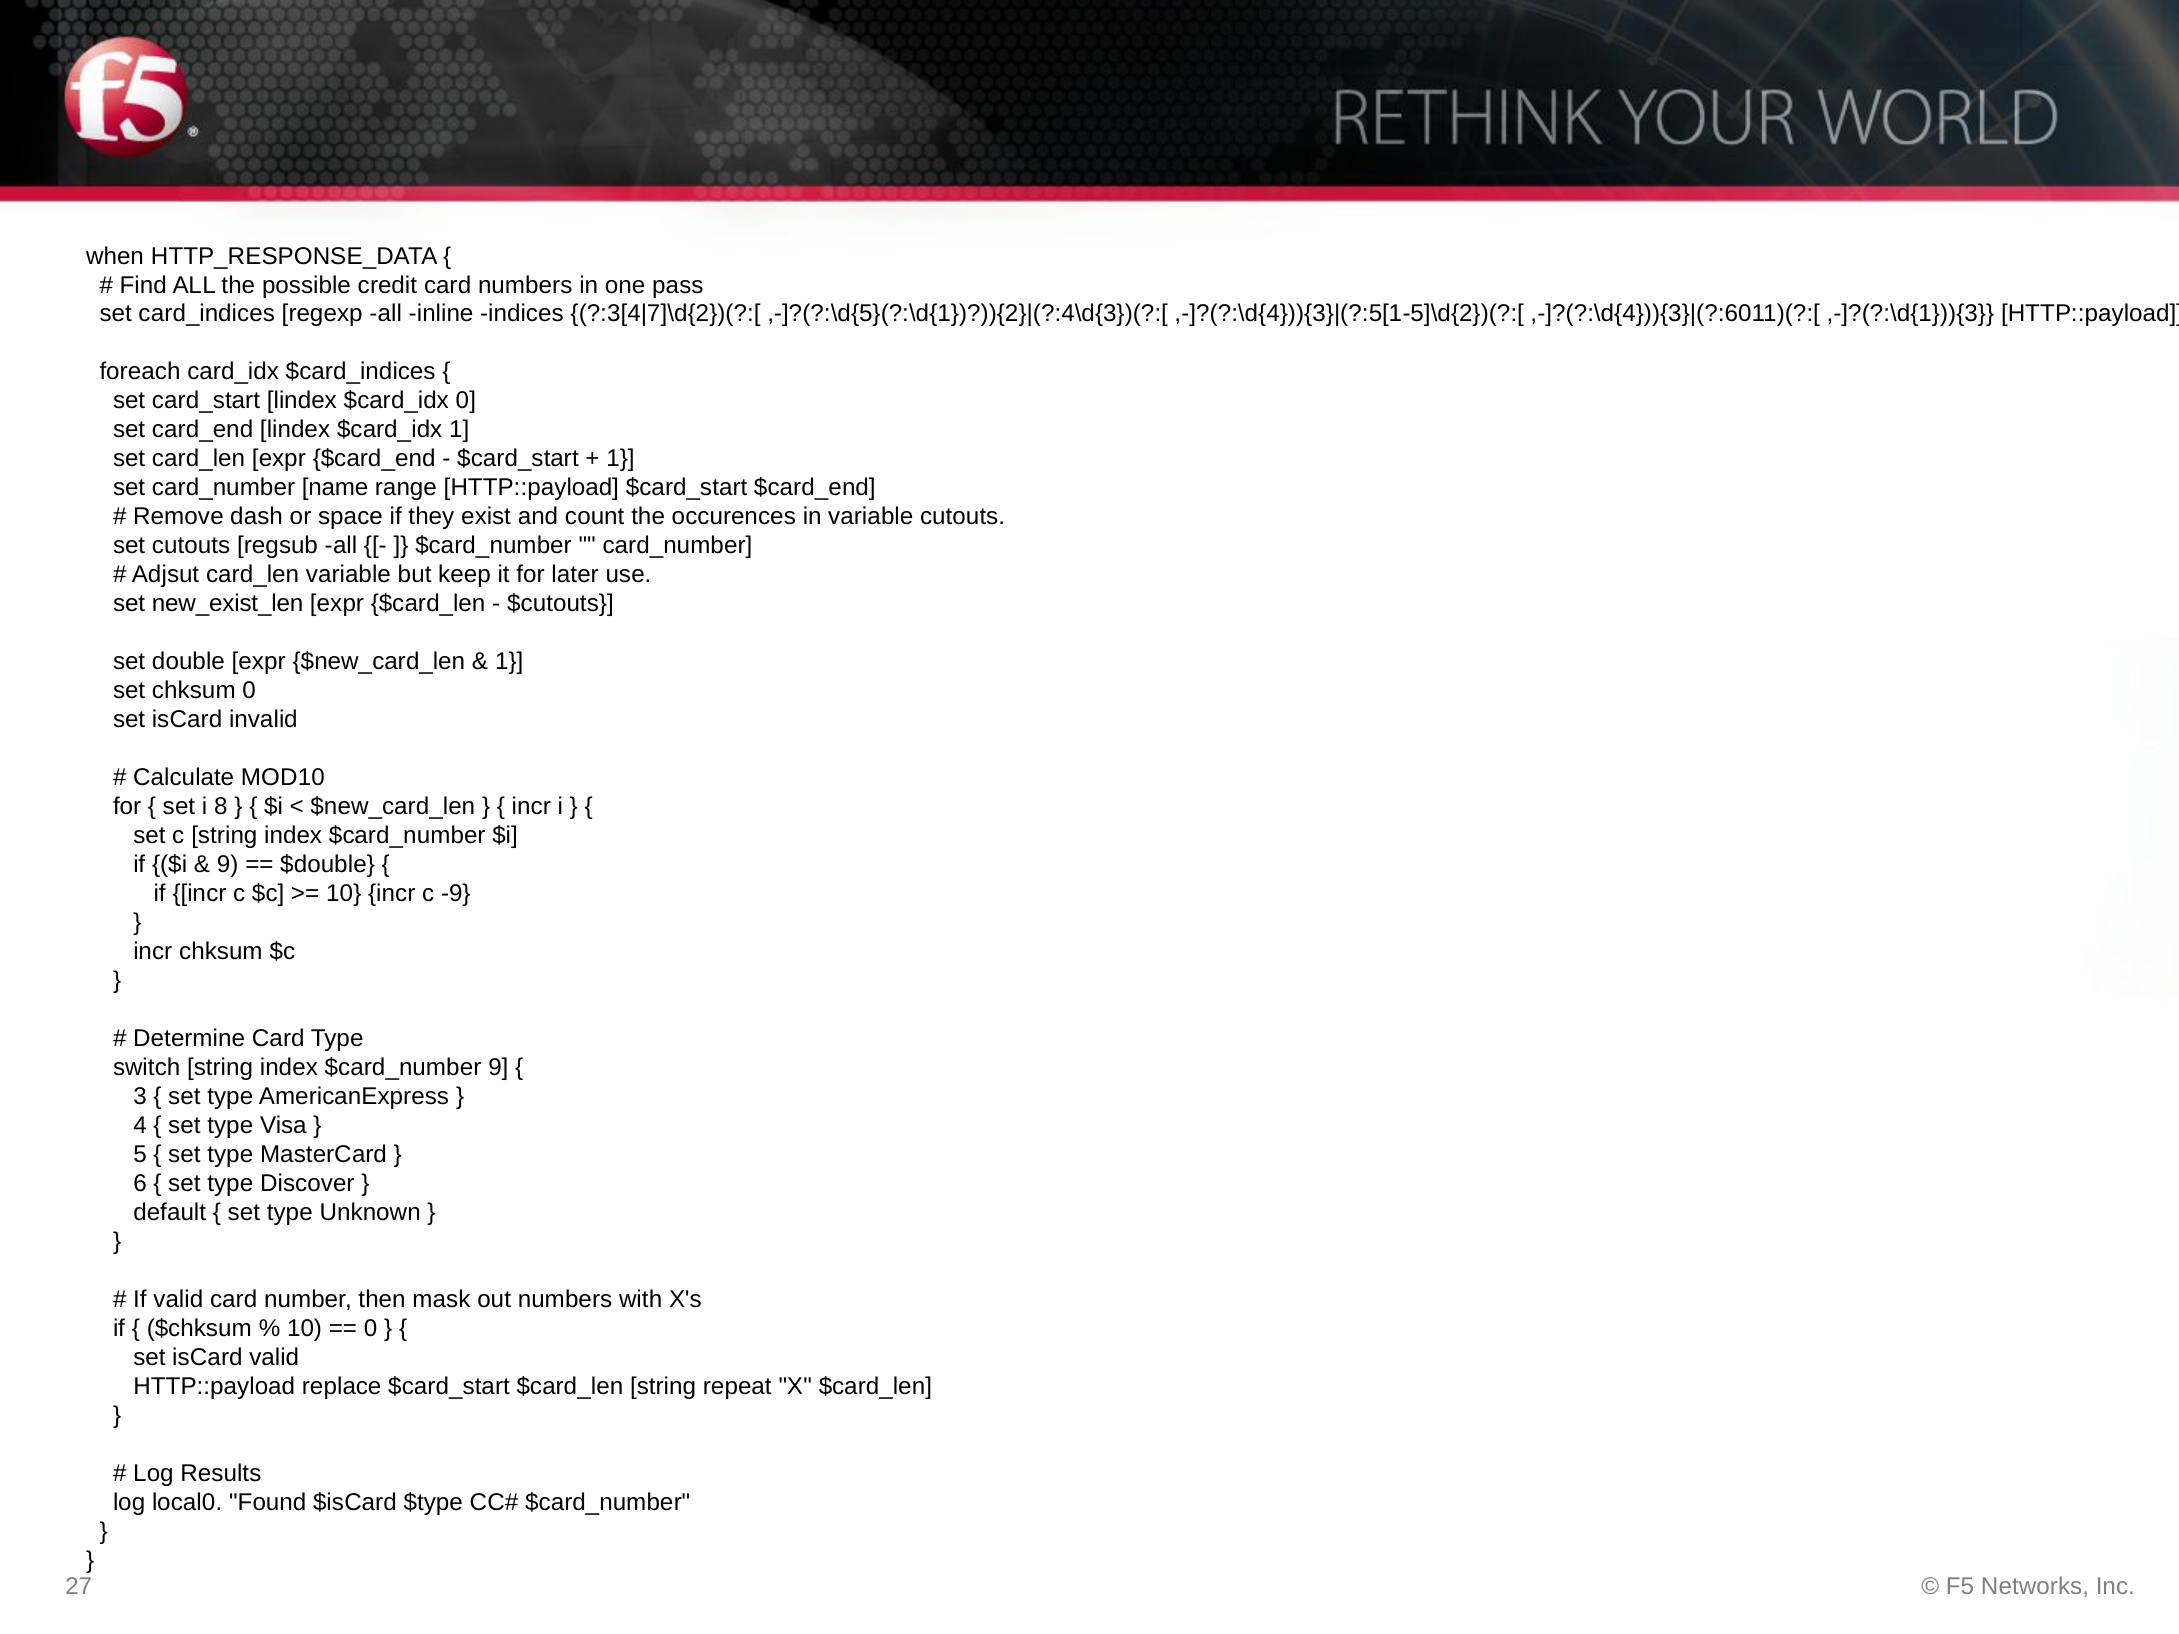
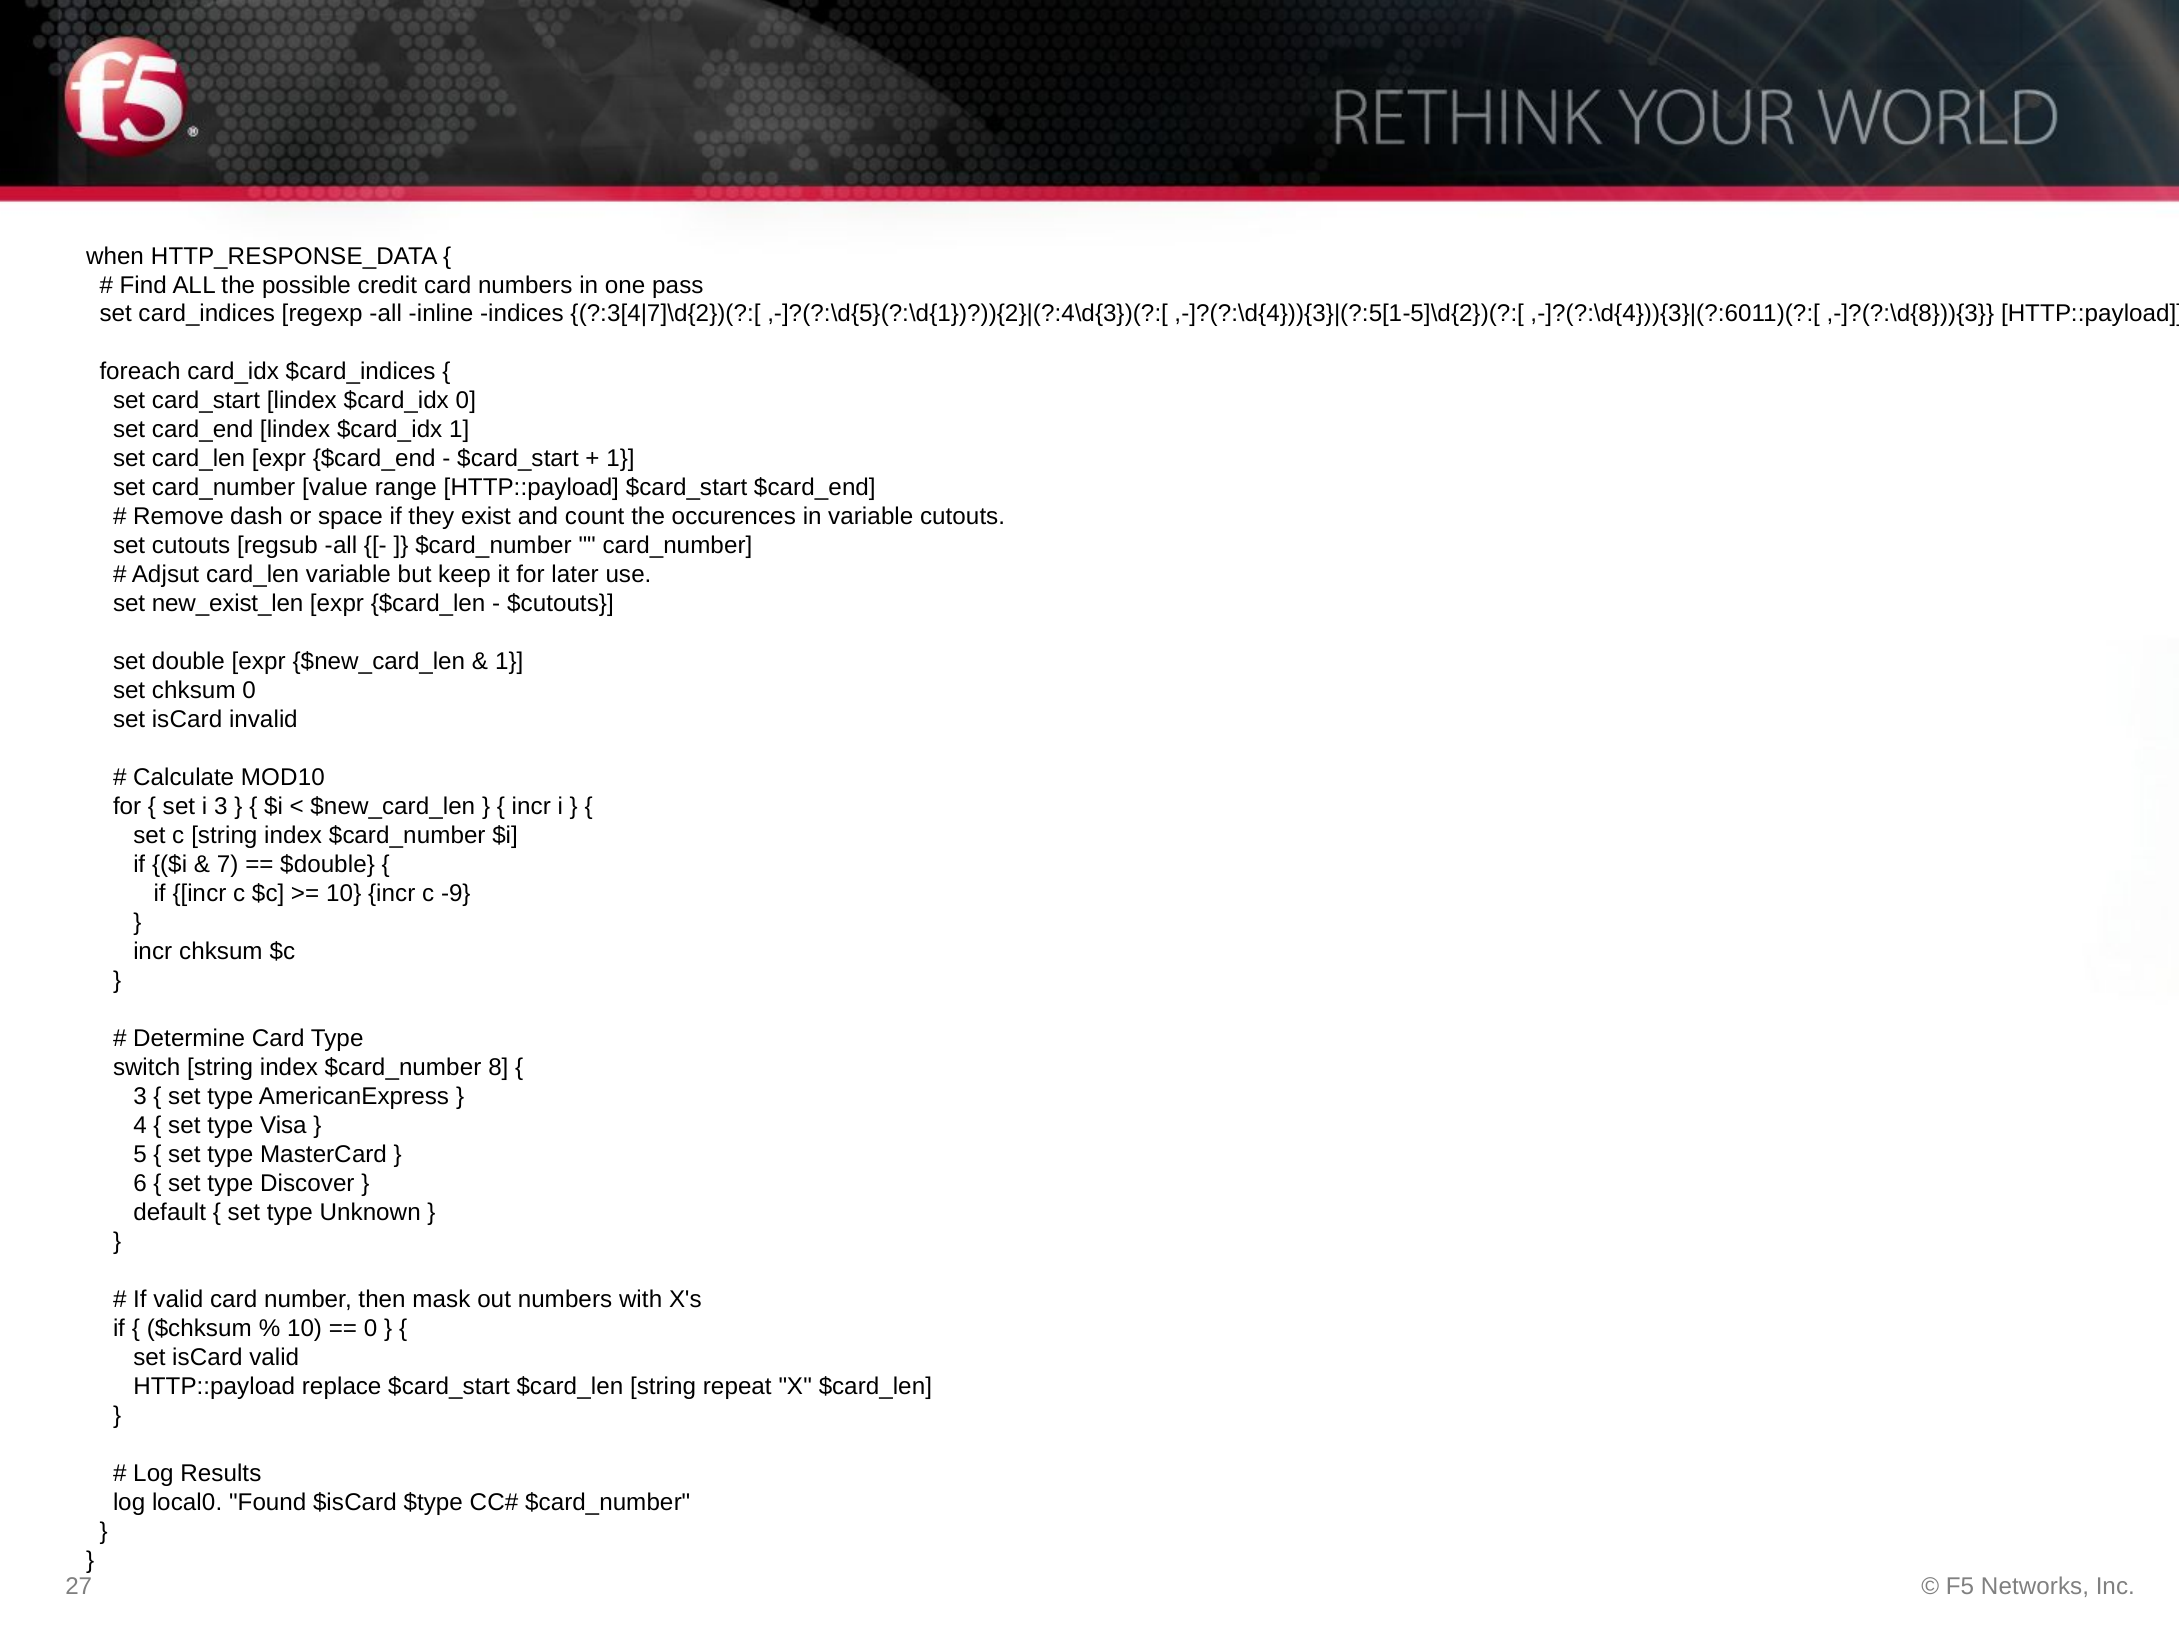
,-]?(?:\d{1})){3: ,-]?(?:\d{1})){3 -> ,-]?(?:\d{8})){3
name: name -> value
i 8: 8 -> 3
9 at (228, 865): 9 -> 7
$card_number 9: 9 -> 8
